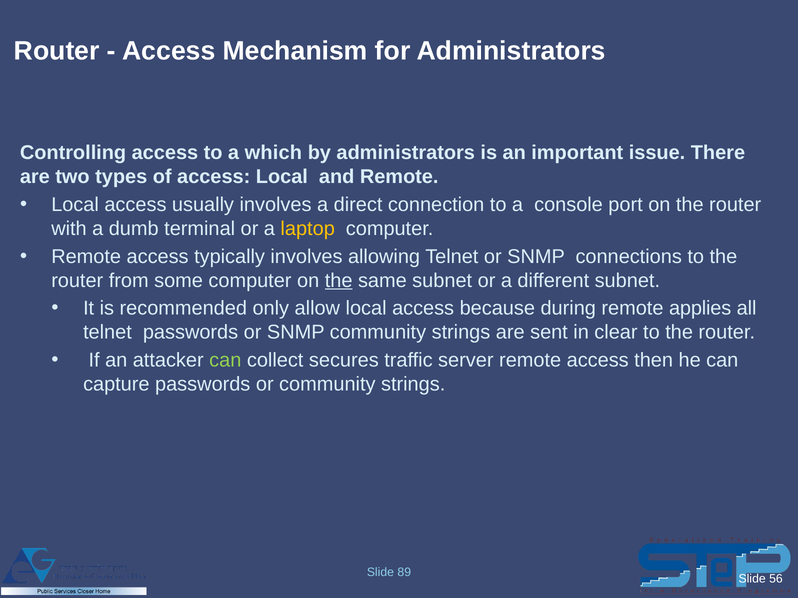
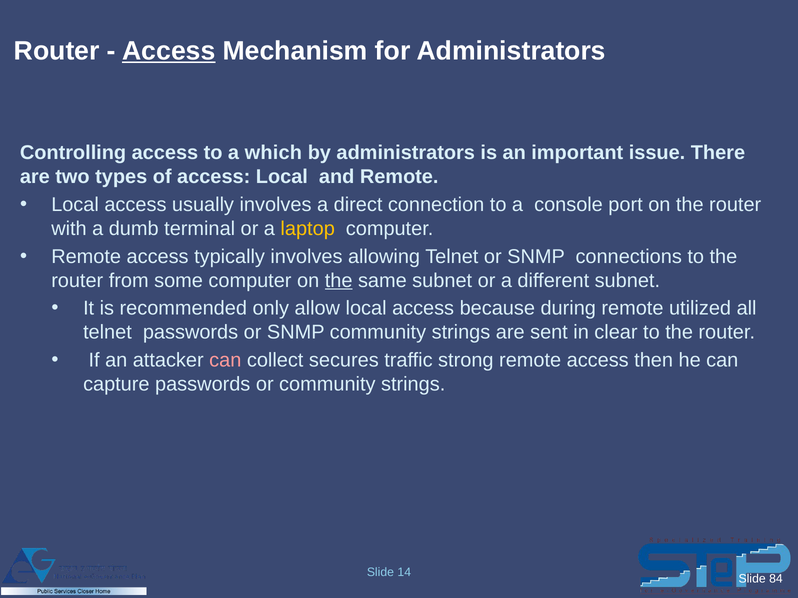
Access at (169, 51) underline: none -> present
applies: applies -> utilized
can at (225, 360) colour: light green -> pink
server: server -> strong
89: 89 -> 14
56: 56 -> 84
